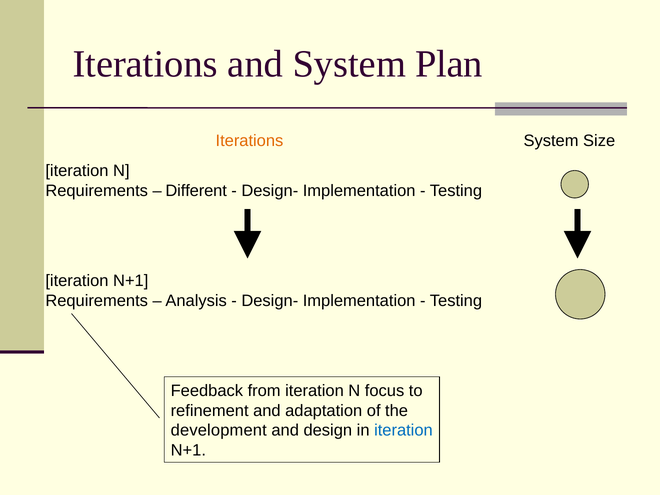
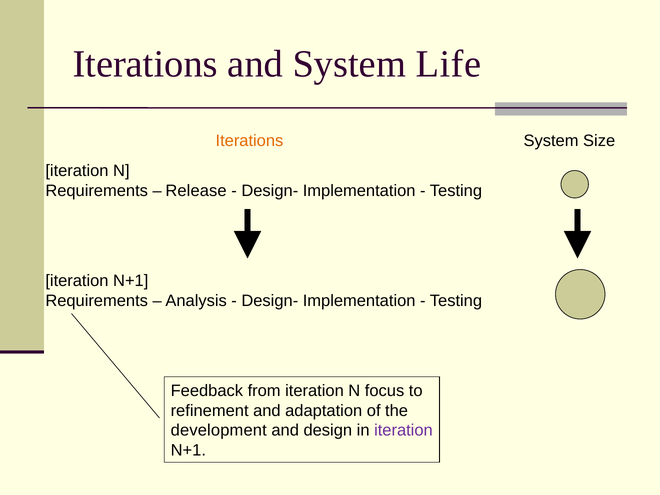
Plan: Plan -> Life
Different: Different -> Release
iteration at (403, 431) colour: blue -> purple
